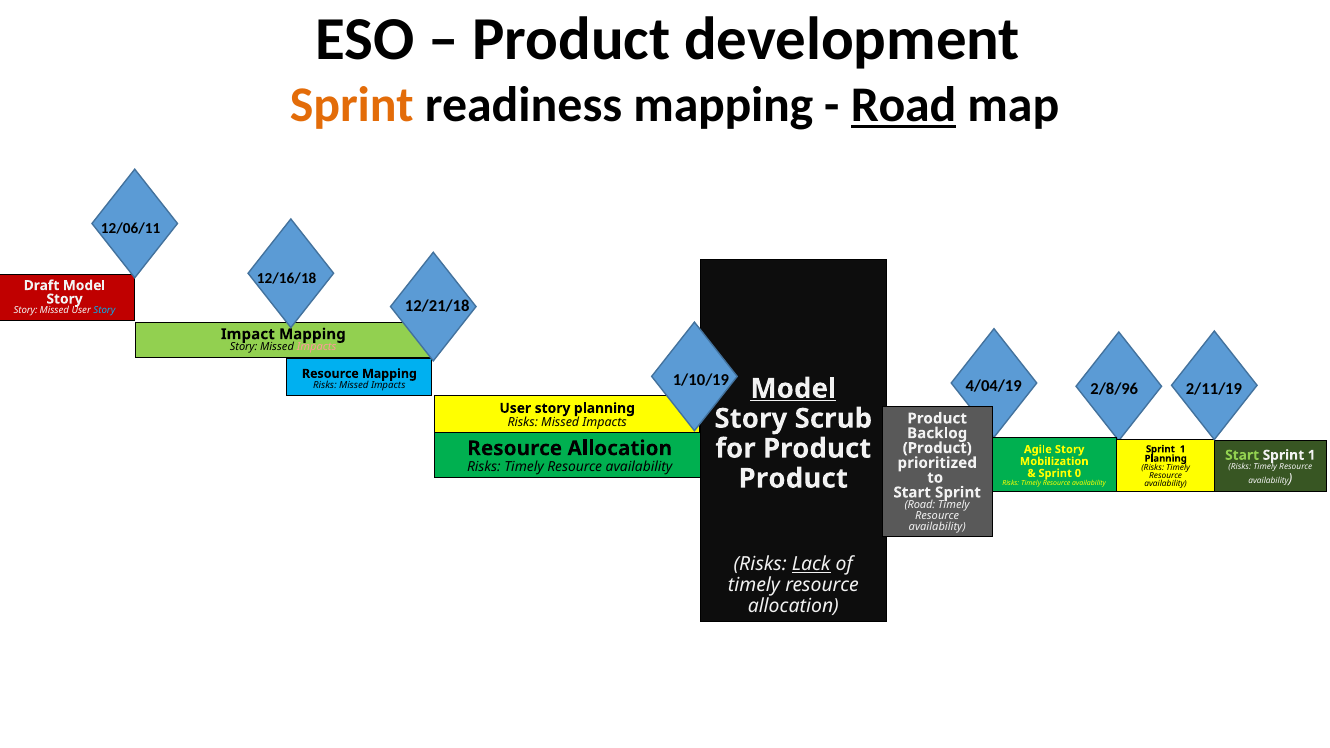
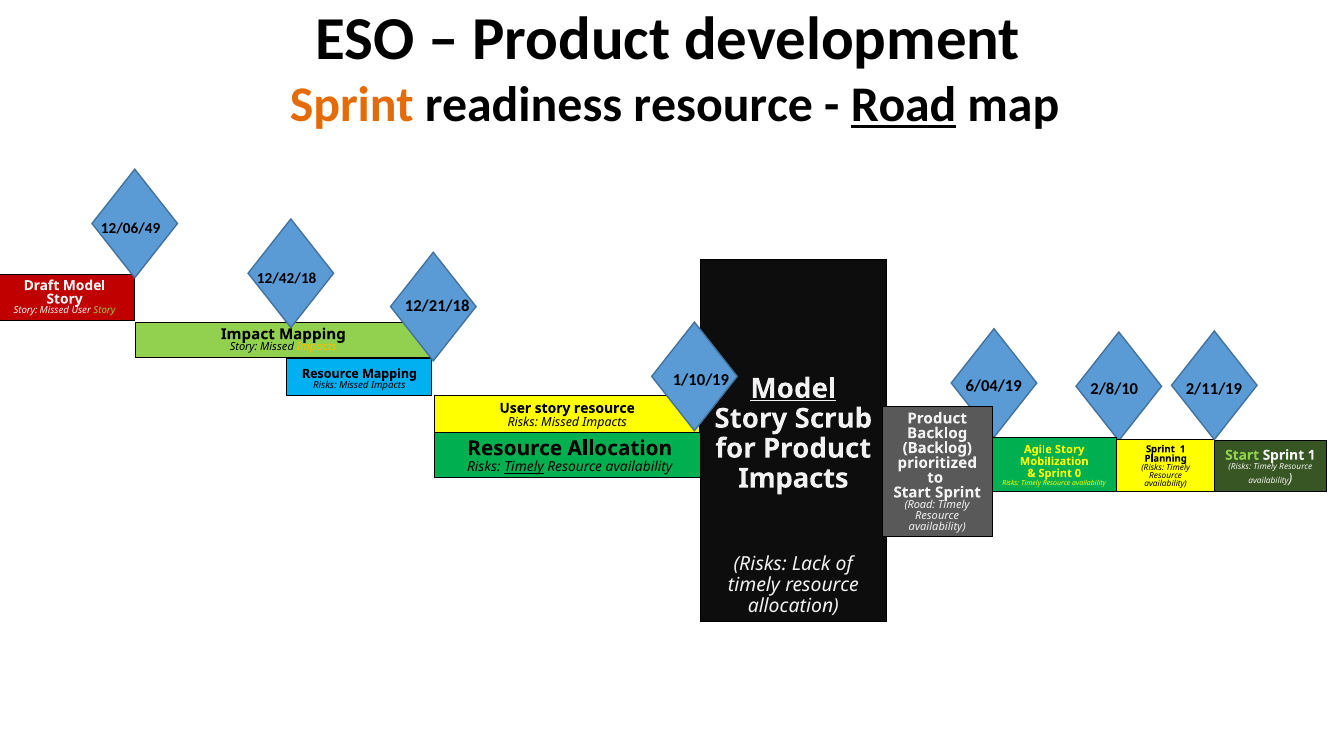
readiness mapping: mapping -> resource
12/06/11: 12/06/11 -> 12/06/49
12/16/18: 12/16/18 -> 12/42/18
Story at (104, 311) colour: light blue -> light green
Impacts at (317, 347) colour: pink -> yellow
4/04/19: 4/04/19 -> 6/04/19
2/8/96: 2/8/96 -> 2/8/10
planning at (604, 408): planning -> resource
Product at (937, 448): Product -> Backlog
Timely at (524, 467) underline: none -> present
Product at (793, 479): Product -> Impacts
Lack underline: present -> none
